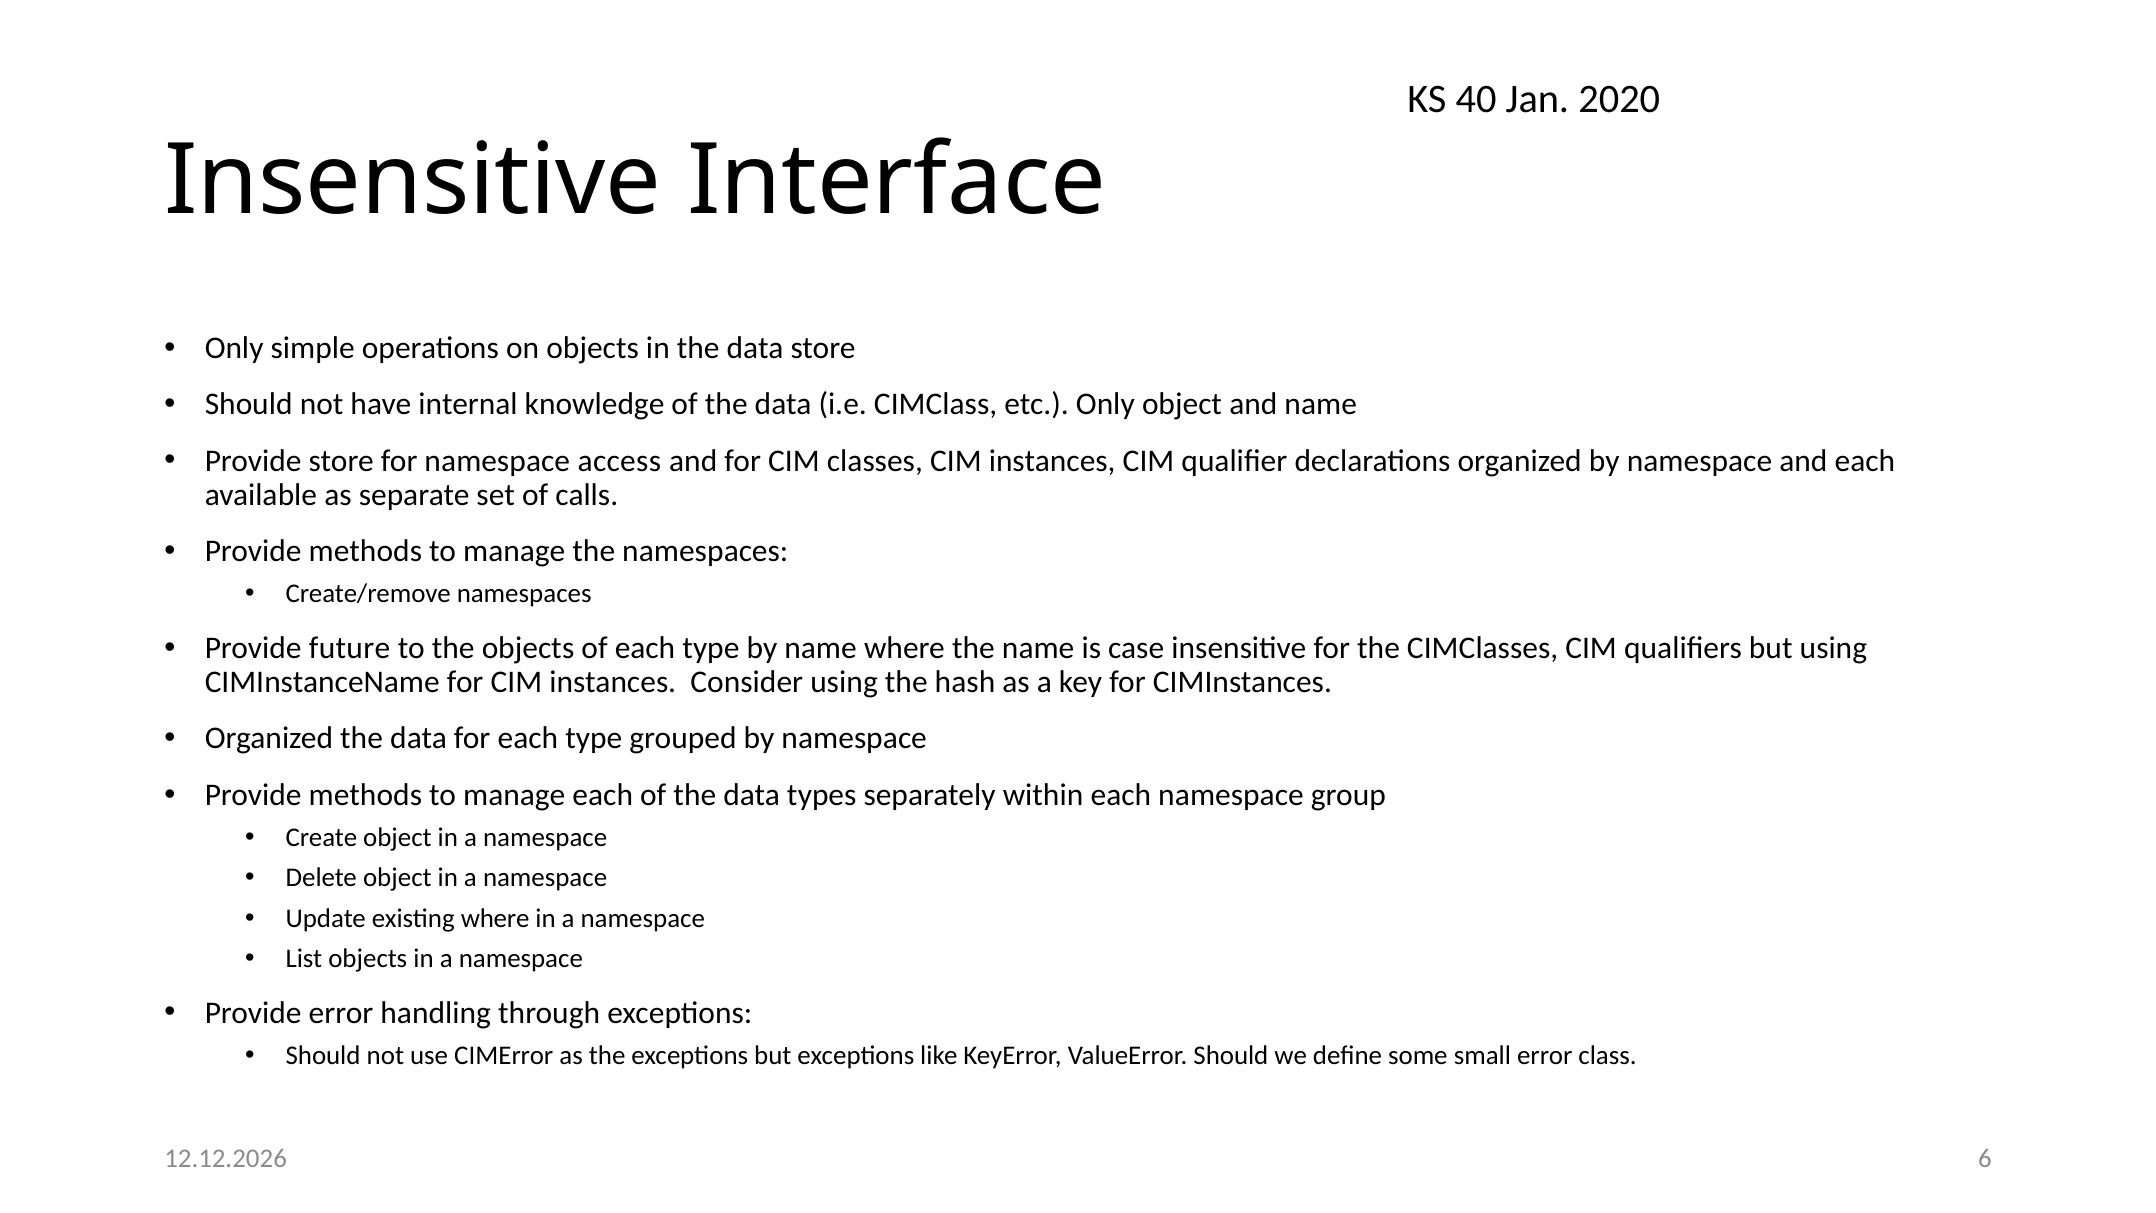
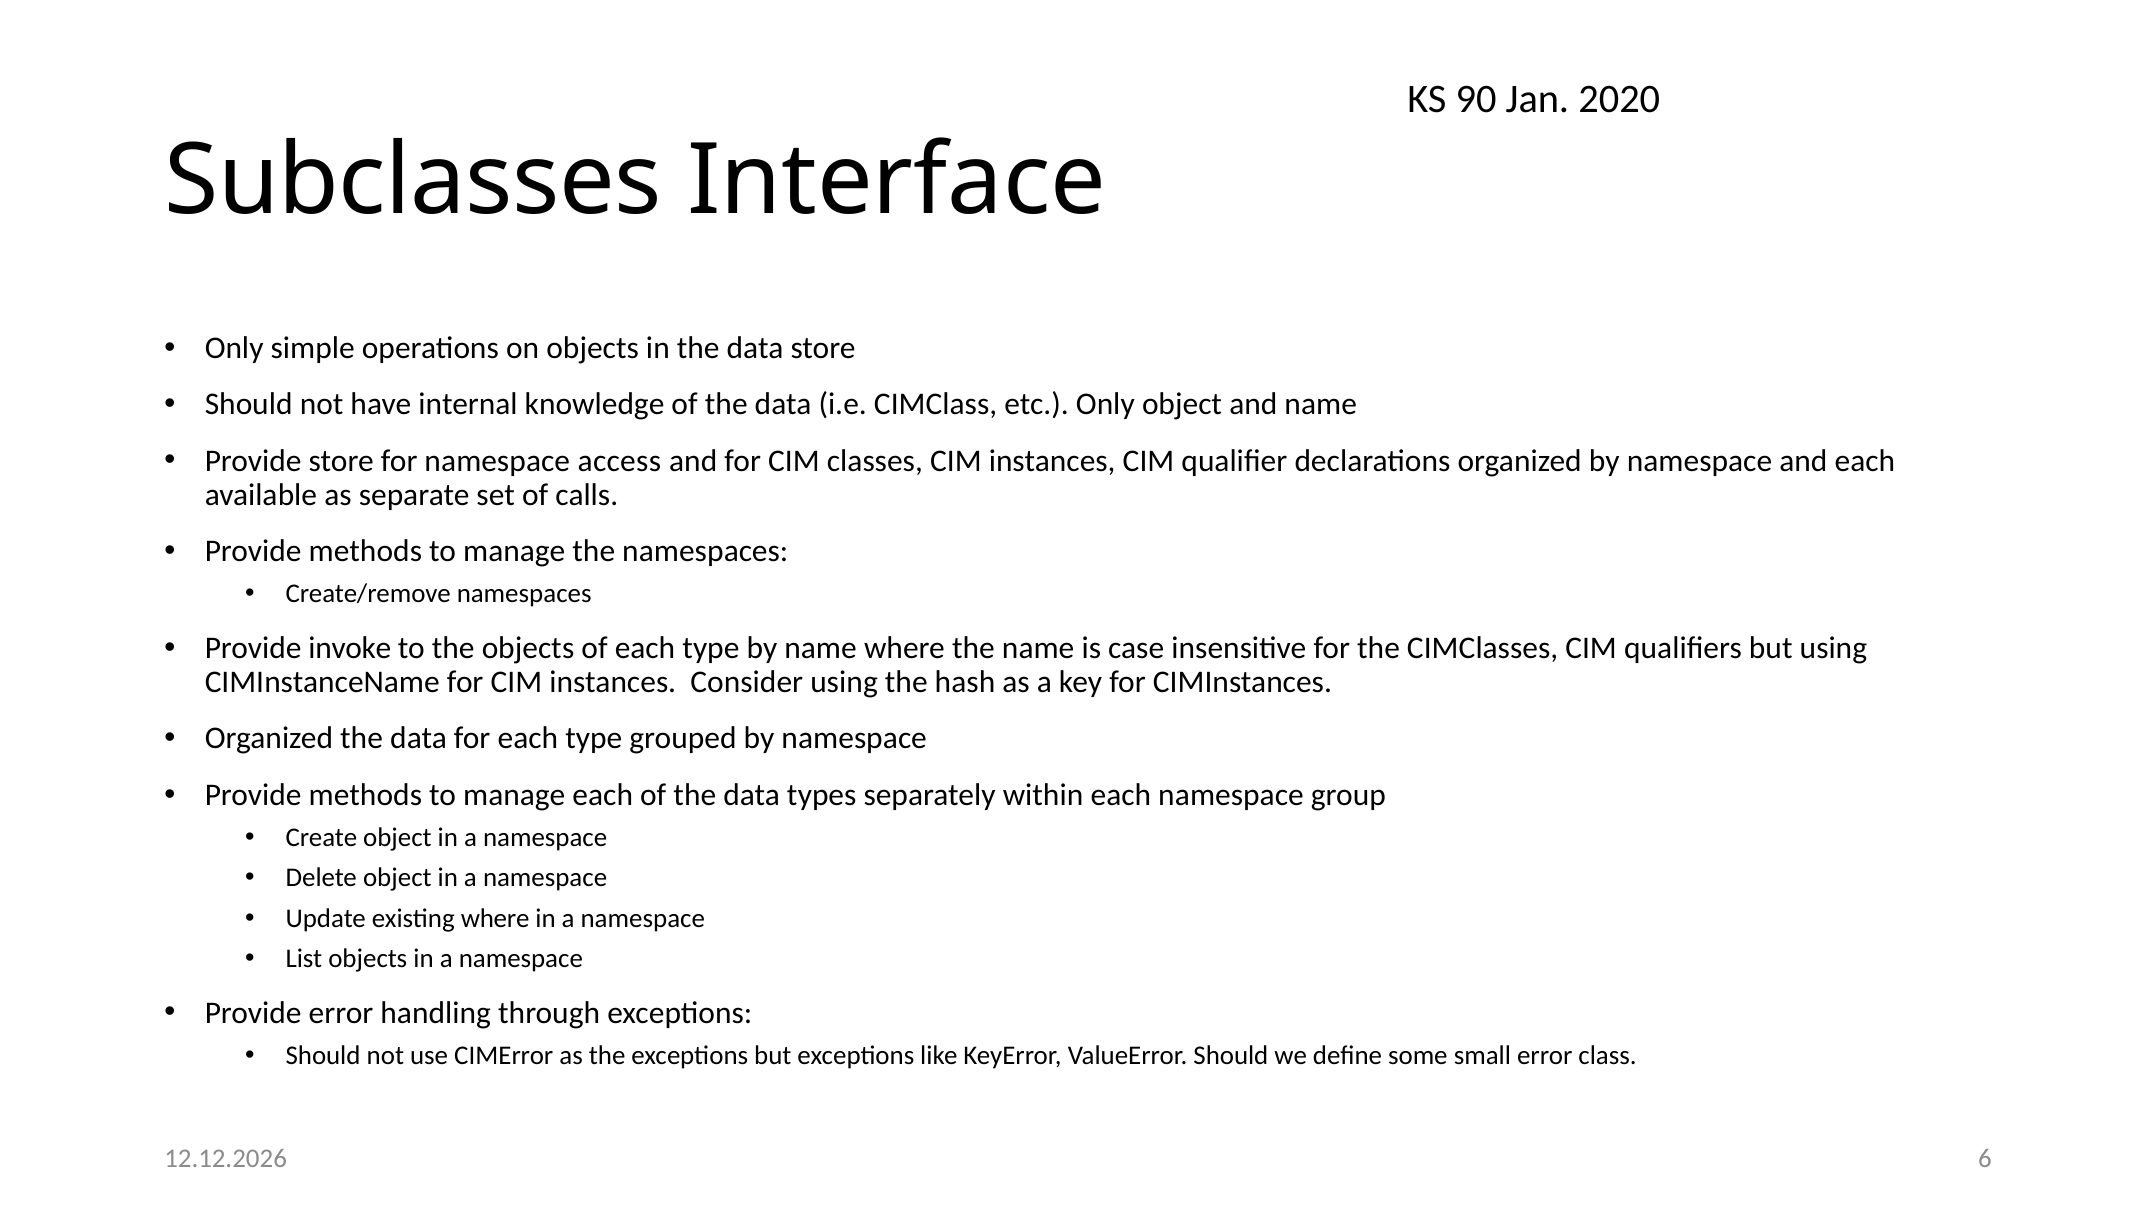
40: 40 -> 90
Insensitive at (413, 181): Insensitive -> Subclasses
future: future -> invoke
